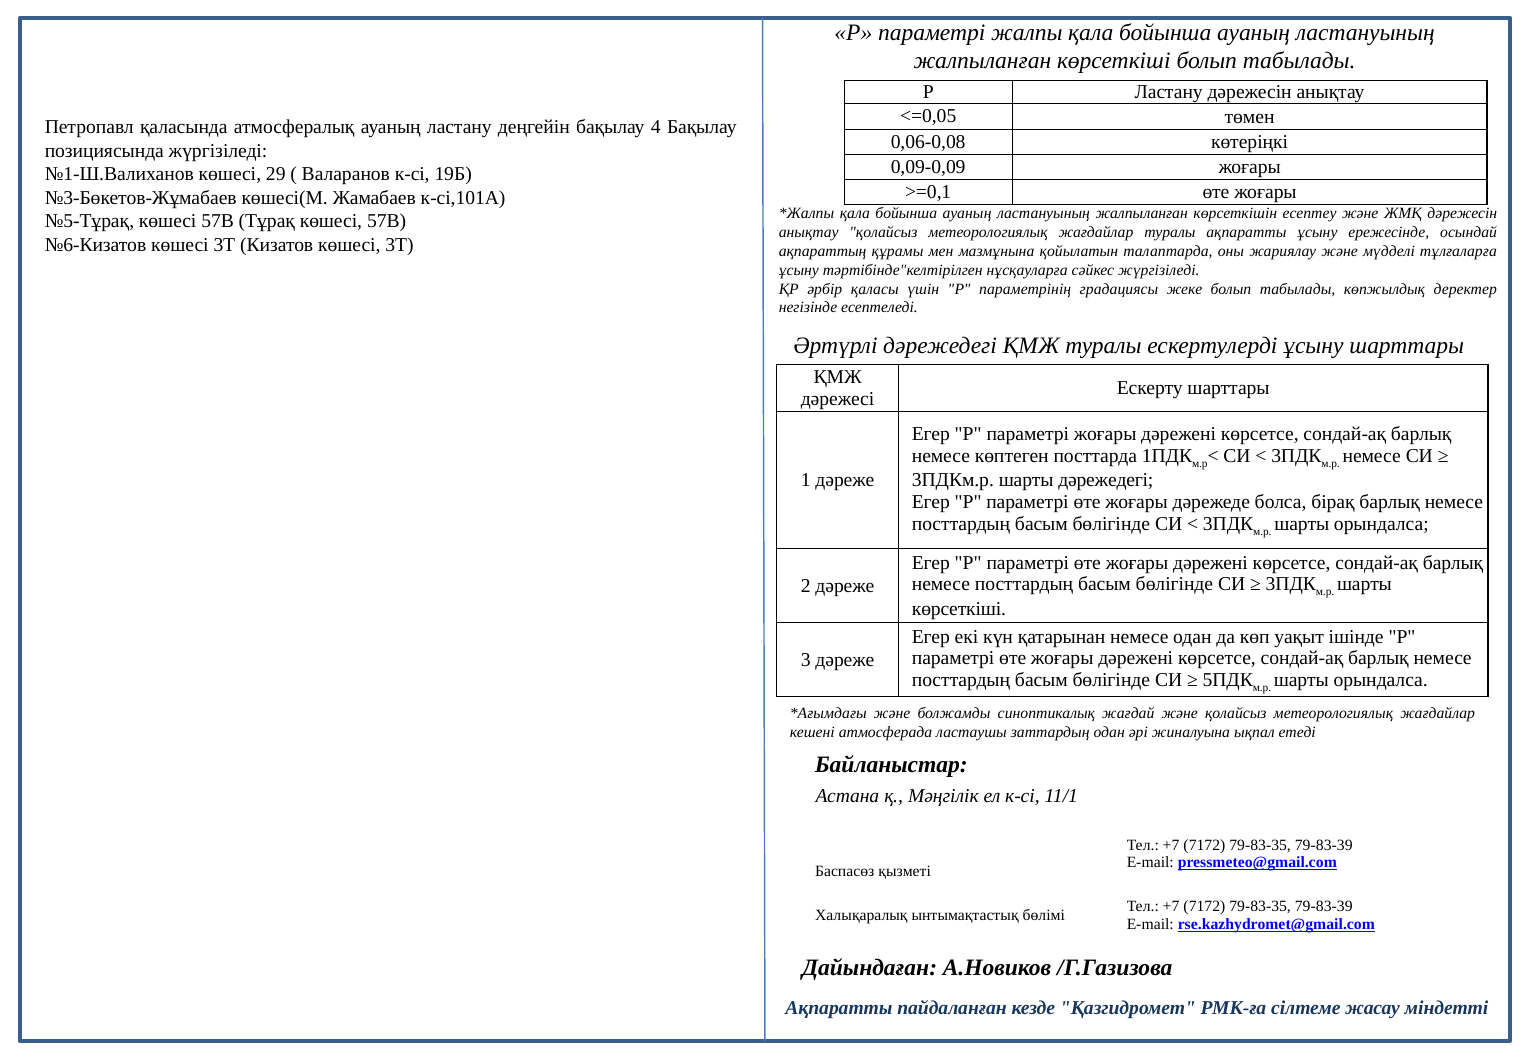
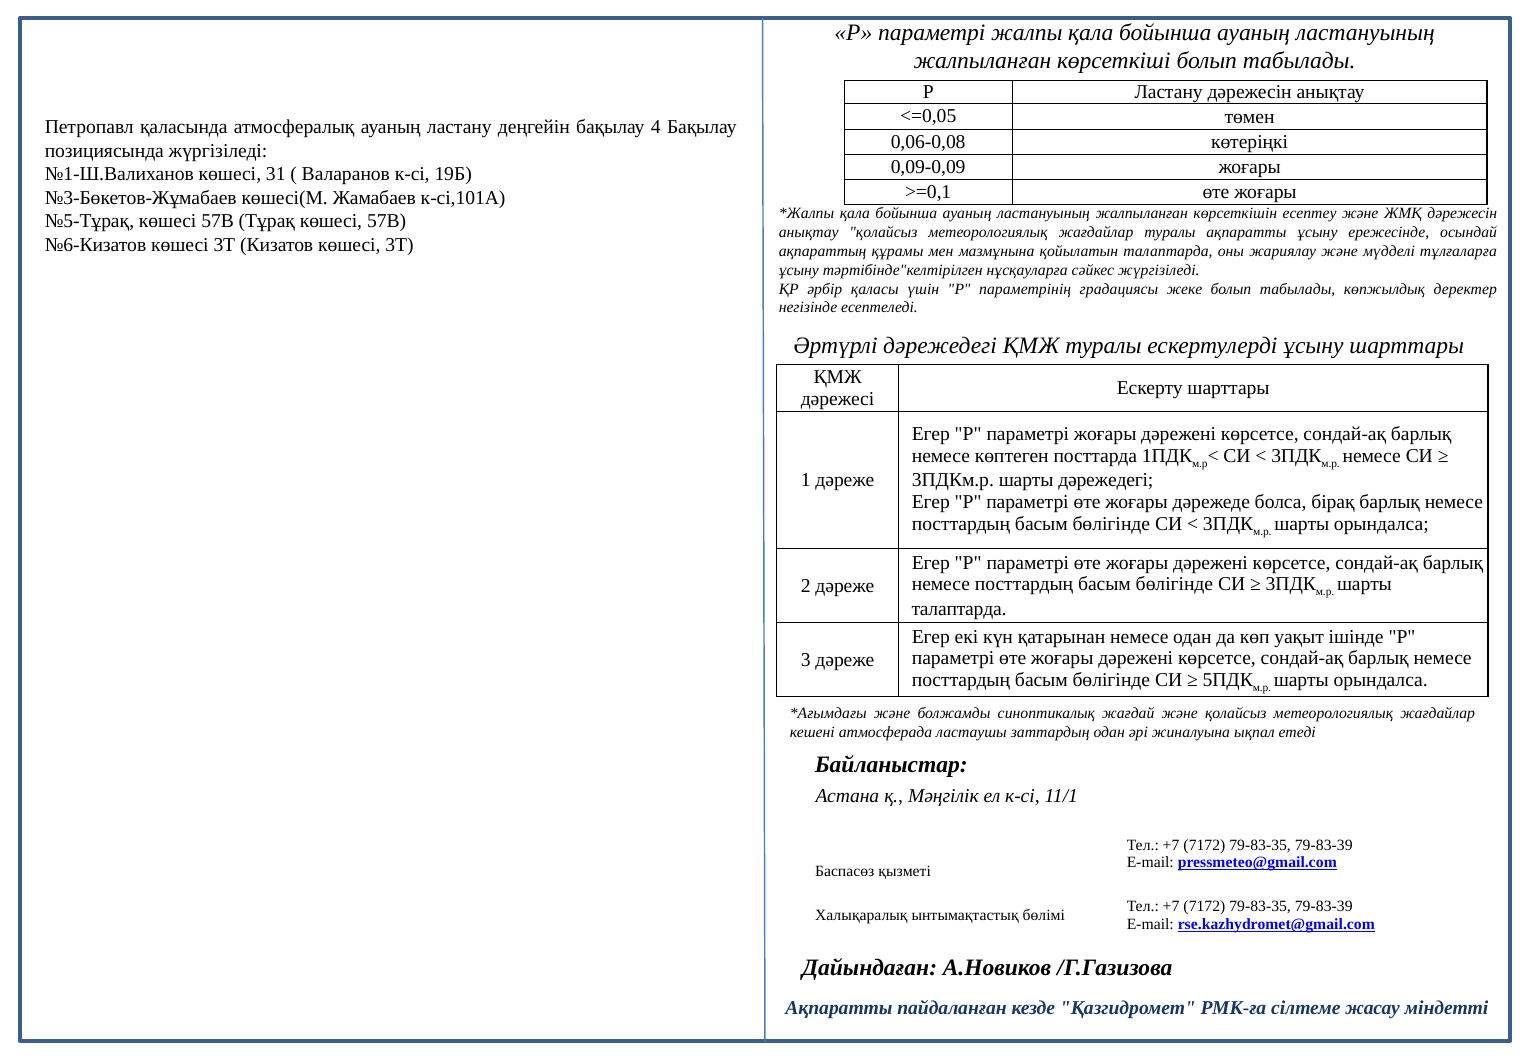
29: 29 -> 31
көрсеткіші at (959, 609): көрсеткіші -> талаптарда
